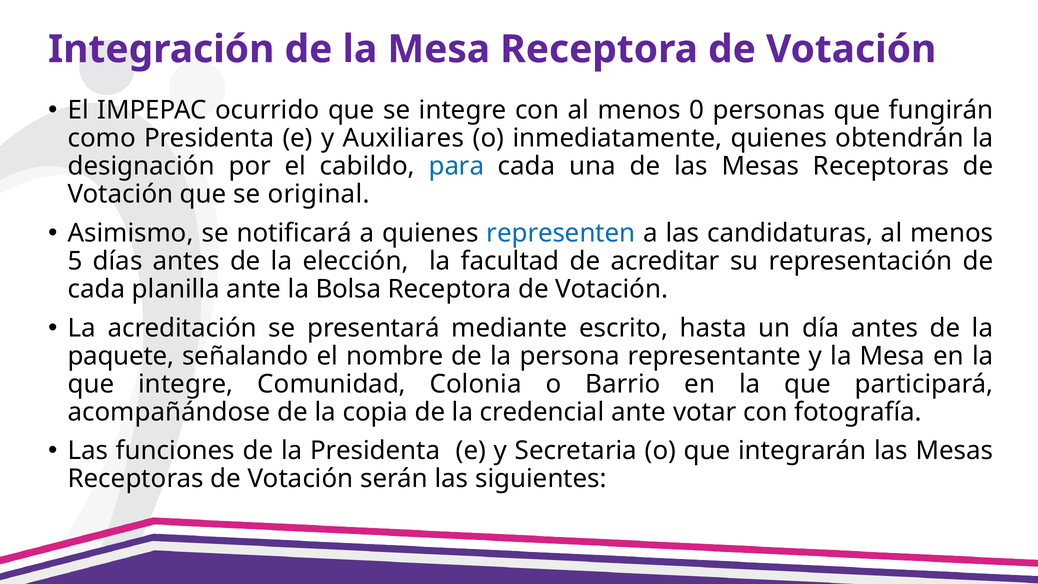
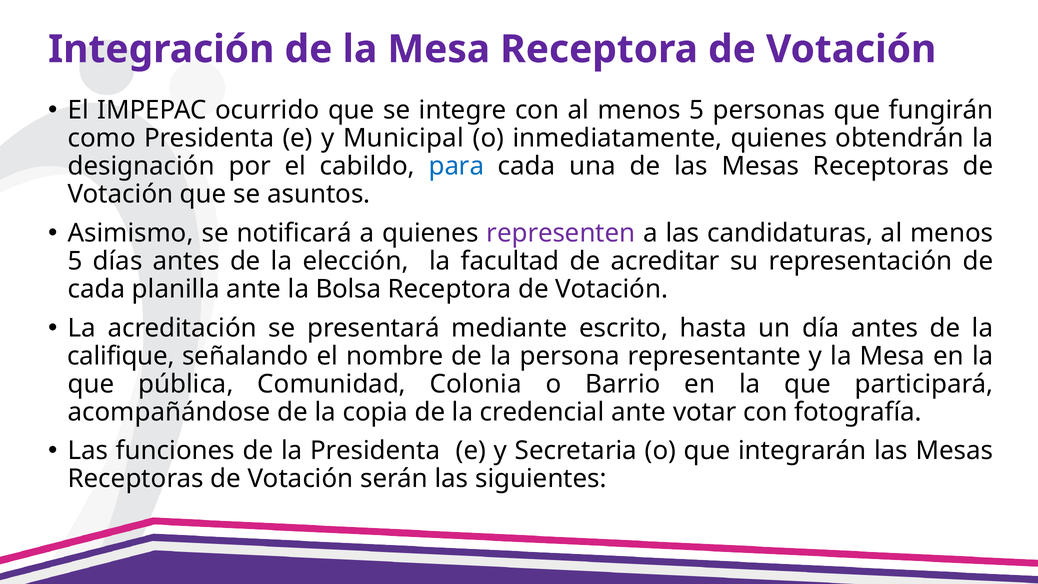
con al menos 0: 0 -> 5
Auxiliares: Auxiliares -> Municipal
original: original -> asuntos
representen colour: blue -> purple
paquete: paquete -> califique
que integre: integre -> pública
